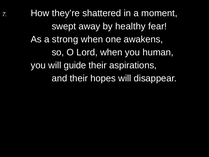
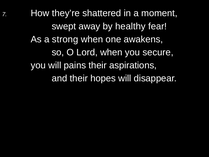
human: human -> secure
guide: guide -> pains
